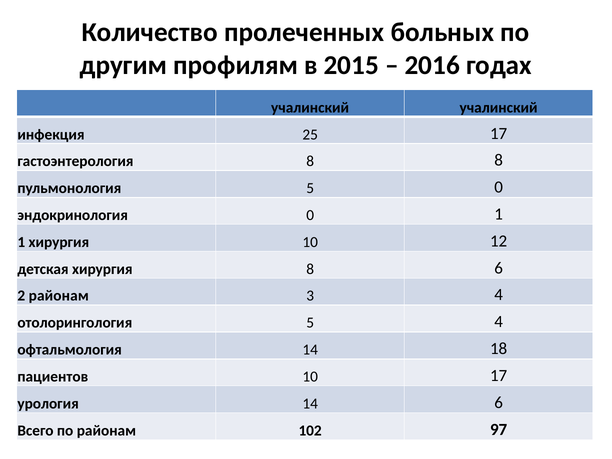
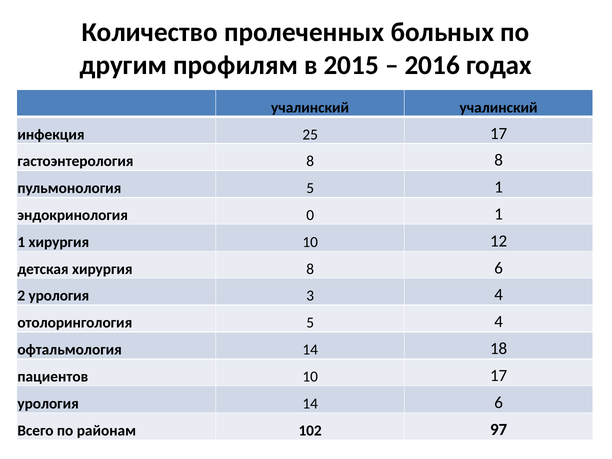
5 0: 0 -> 1
2 районам: районам -> урология
